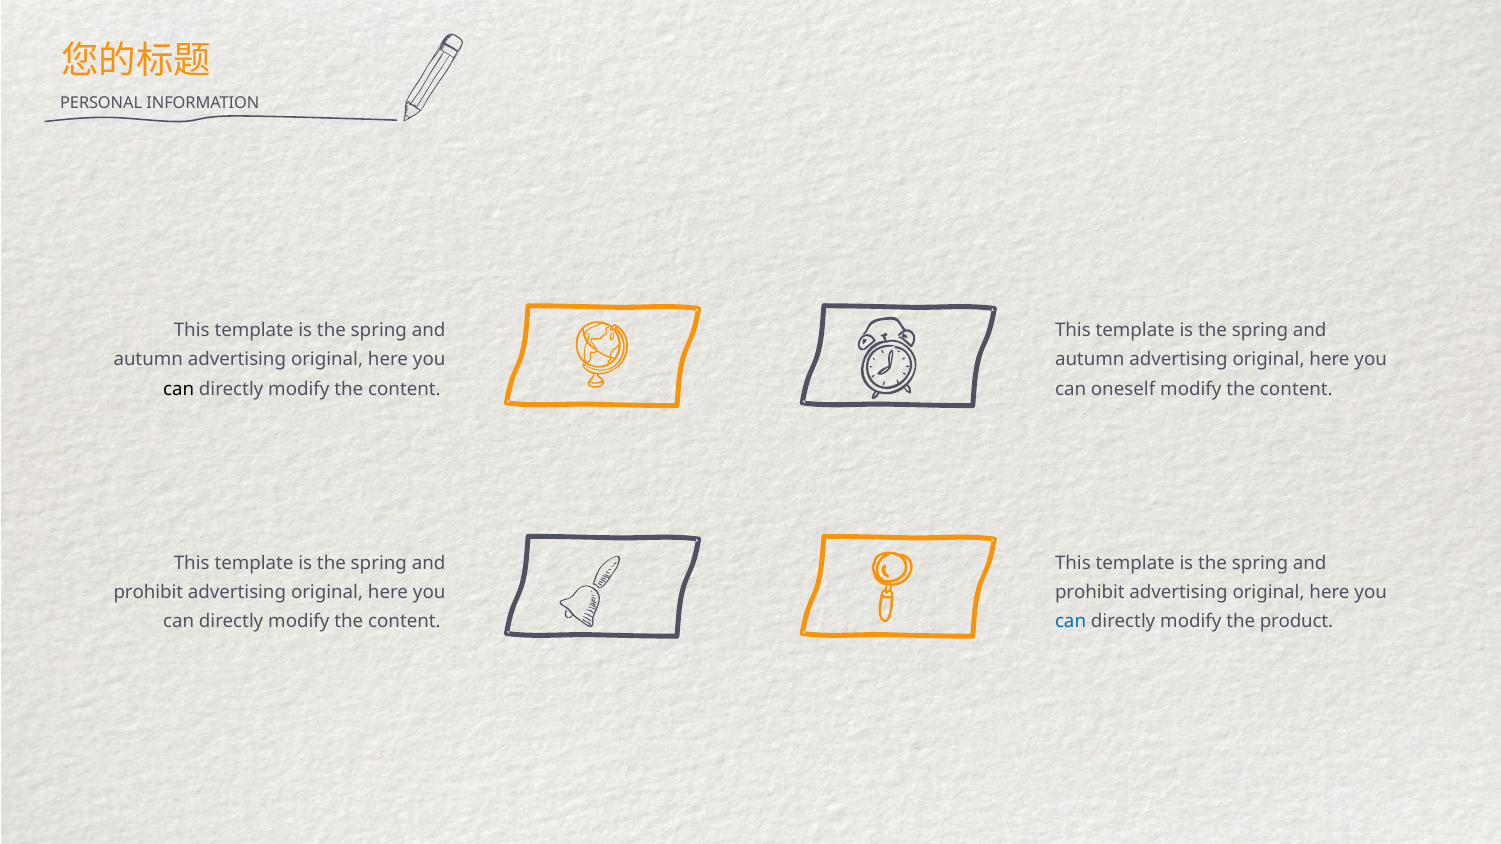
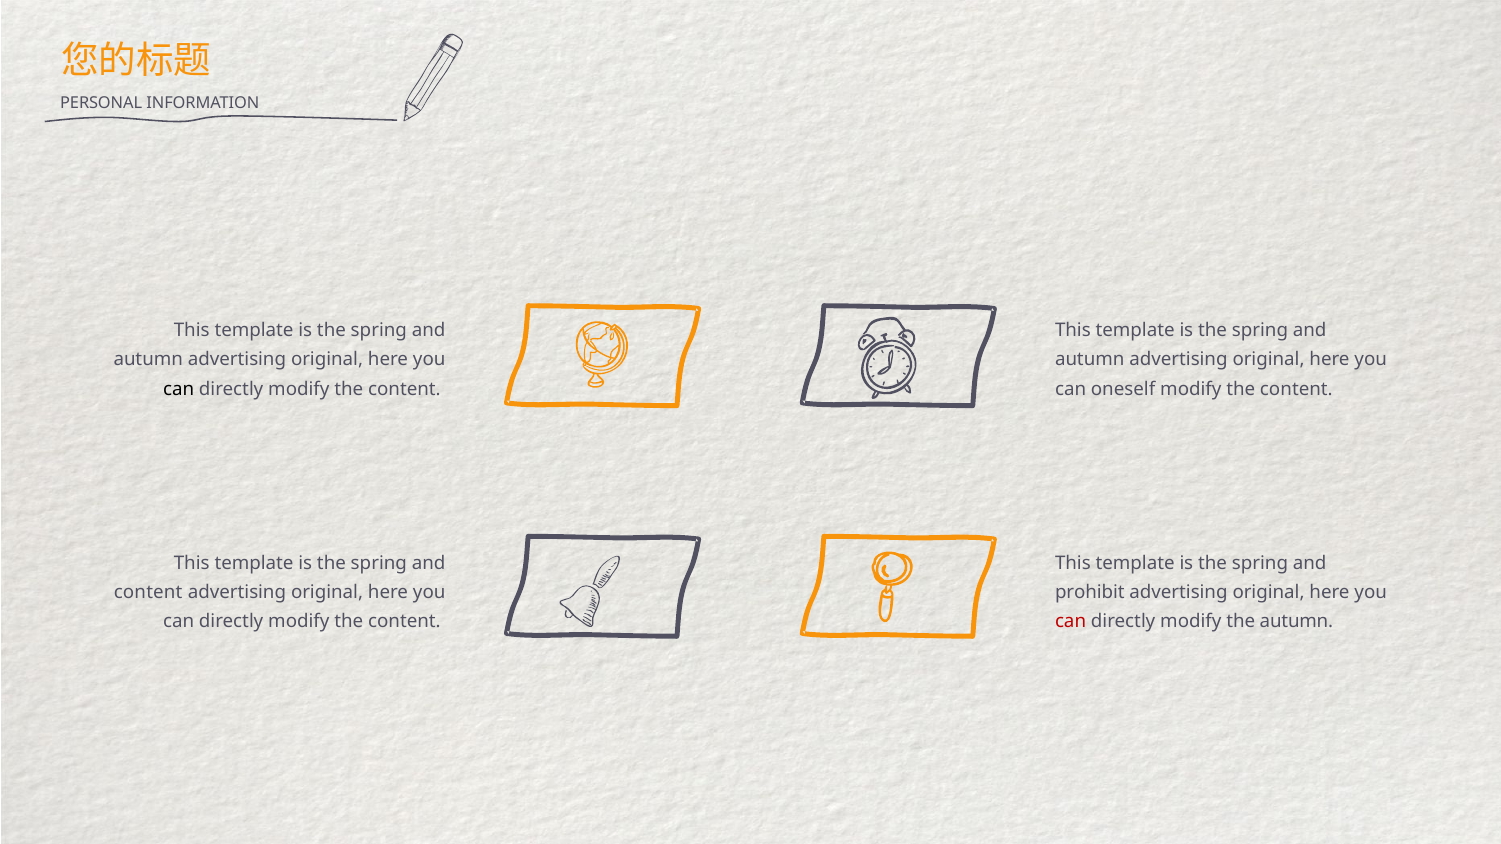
prohibit at (148, 593): prohibit -> content
can at (1071, 622) colour: blue -> red
the product: product -> autumn
